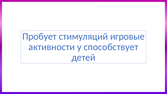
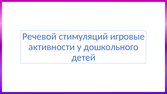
Пробует: Пробует -> Речевой
способствует: способствует -> дошкольного
